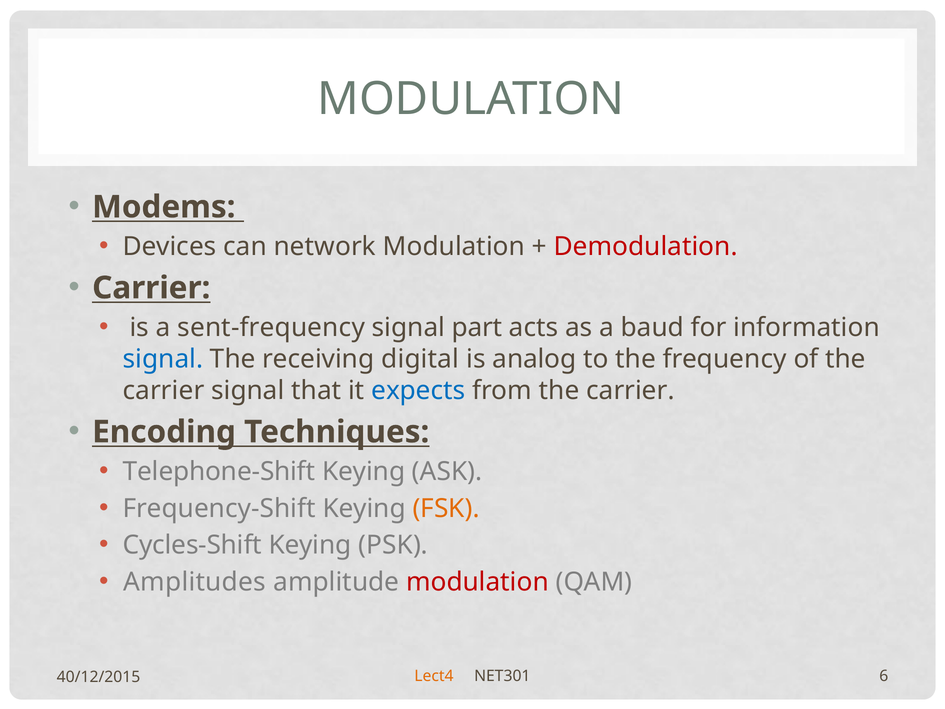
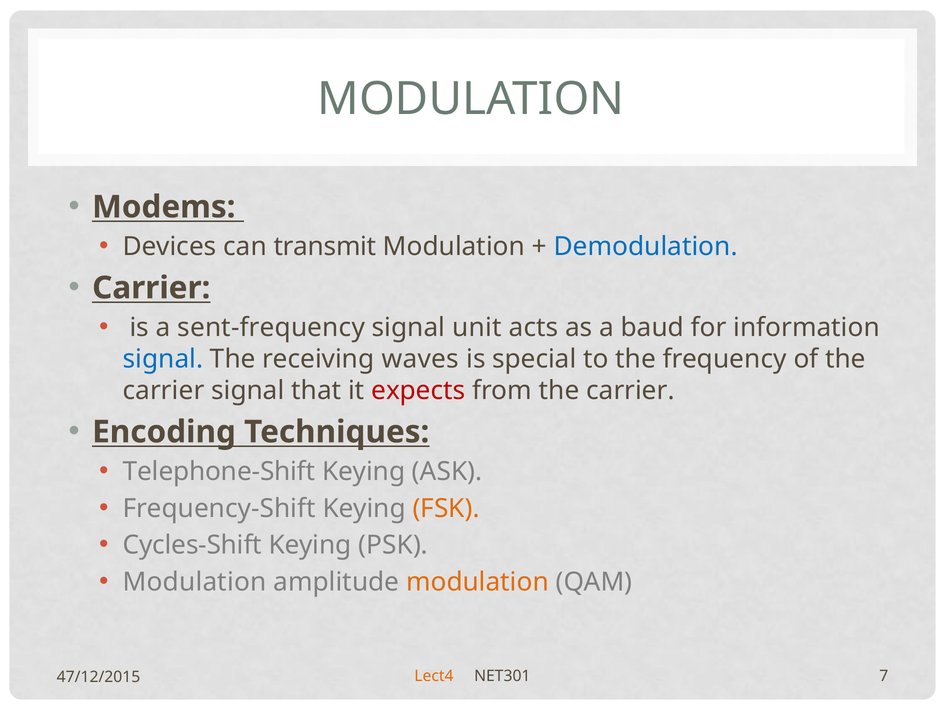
network: network -> transmit
Demodulation colour: red -> blue
part: part -> unit
digital: digital -> waves
analog: analog -> special
expects colour: blue -> red
Amplitudes at (195, 582): Amplitudes -> Modulation
modulation at (477, 582) colour: red -> orange
6: 6 -> 7
40/12/2015: 40/12/2015 -> 47/12/2015
